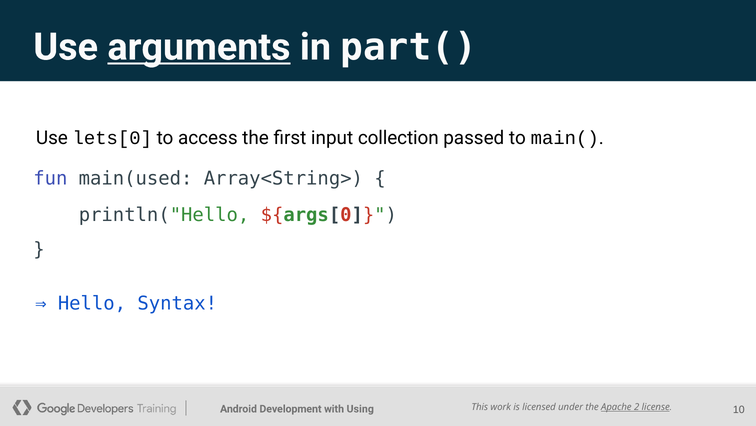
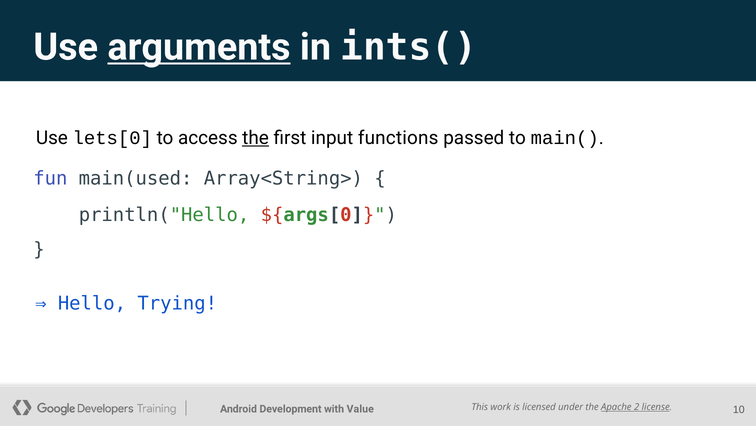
part(: part( -> ints(
the at (256, 138) underline: none -> present
collection: collection -> functions
Syntax: Syntax -> Trying
Using: Using -> Value
